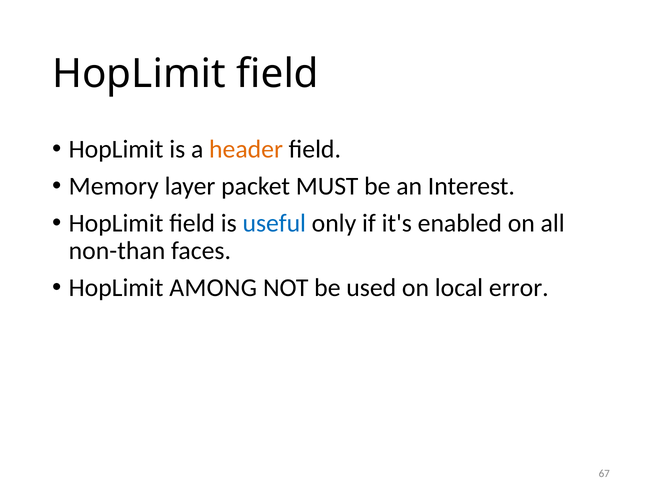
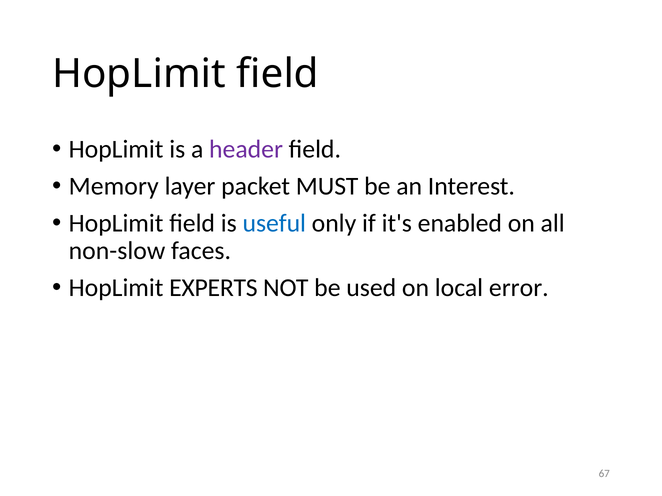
header colour: orange -> purple
non-than: non-than -> non-slow
AMONG: AMONG -> EXPERTS
